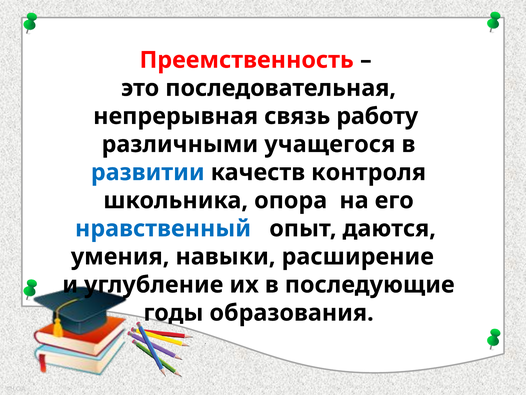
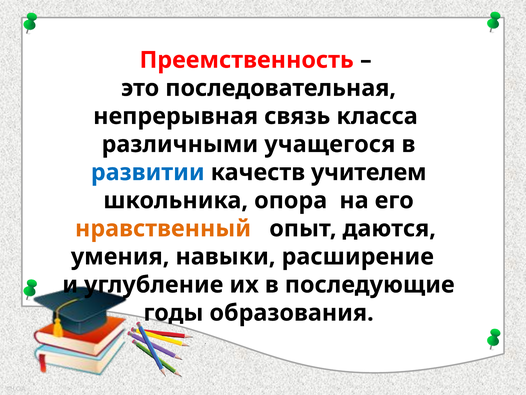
работу: работу -> класса
контроля: контроля -> учителем
нравственный colour: blue -> orange
